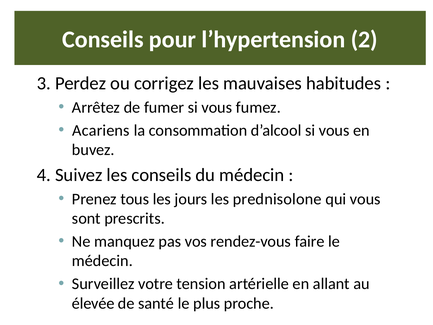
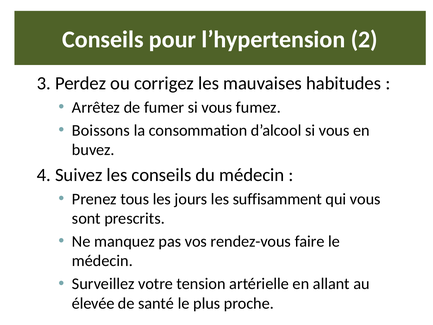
Acariens: Acariens -> Boissons
prednisolone: prednisolone -> suffisamment
